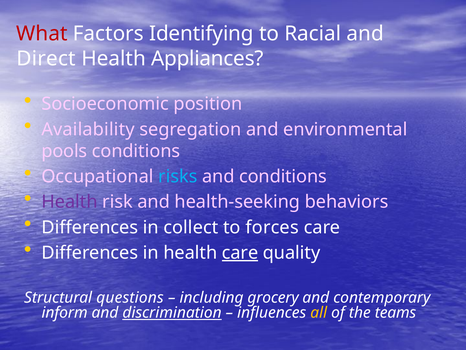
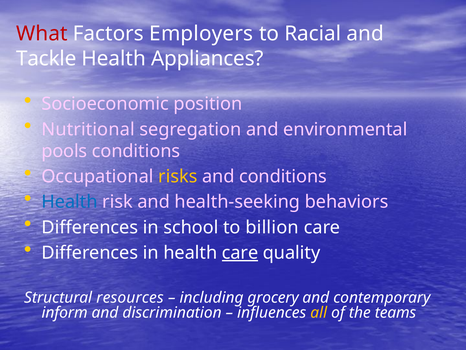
Identifying: Identifying -> Employers
Direct: Direct -> Tackle
Availability: Availability -> Nutritional
risks colour: light blue -> yellow
Health at (70, 202) colour: purple -> blue
collect: collect -> school
forces: forces -> billion
questions: questions -> resources
discrimination underline: present -> none
